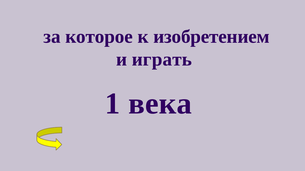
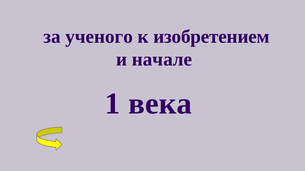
которое: которое -> ученого
играть: играть -> начале
